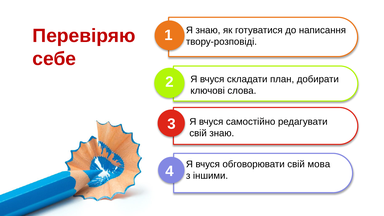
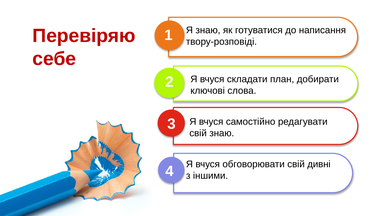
мова: мова -> дивні
